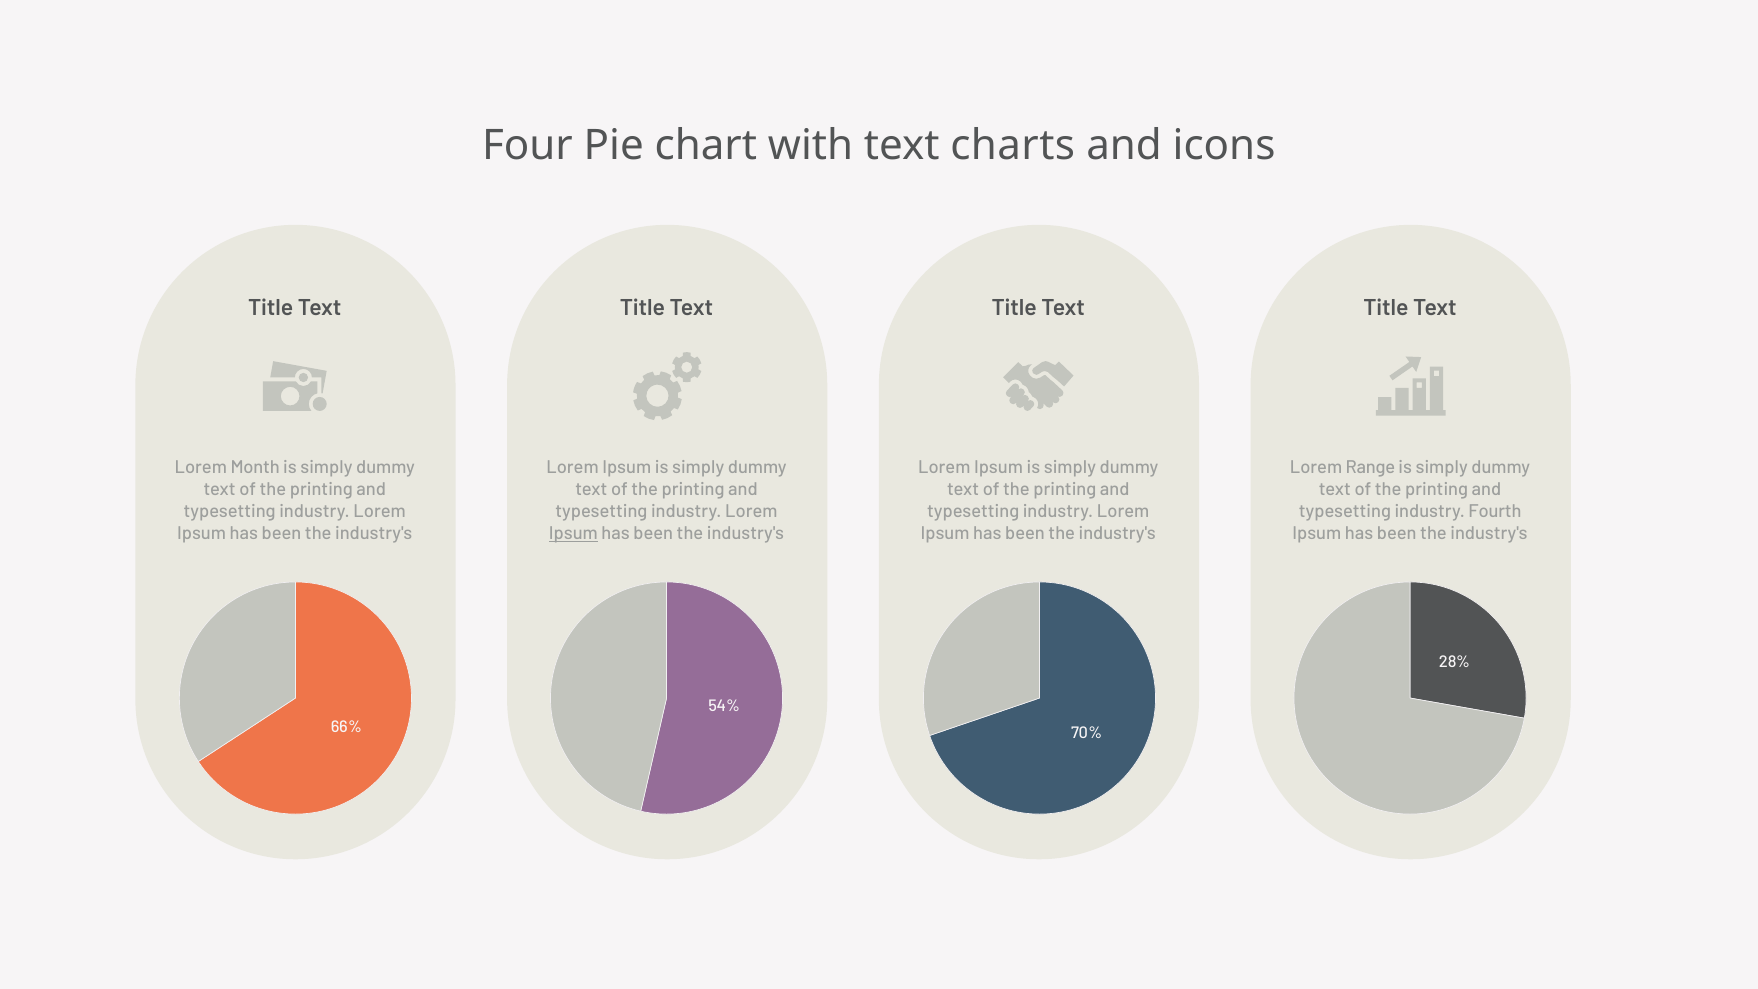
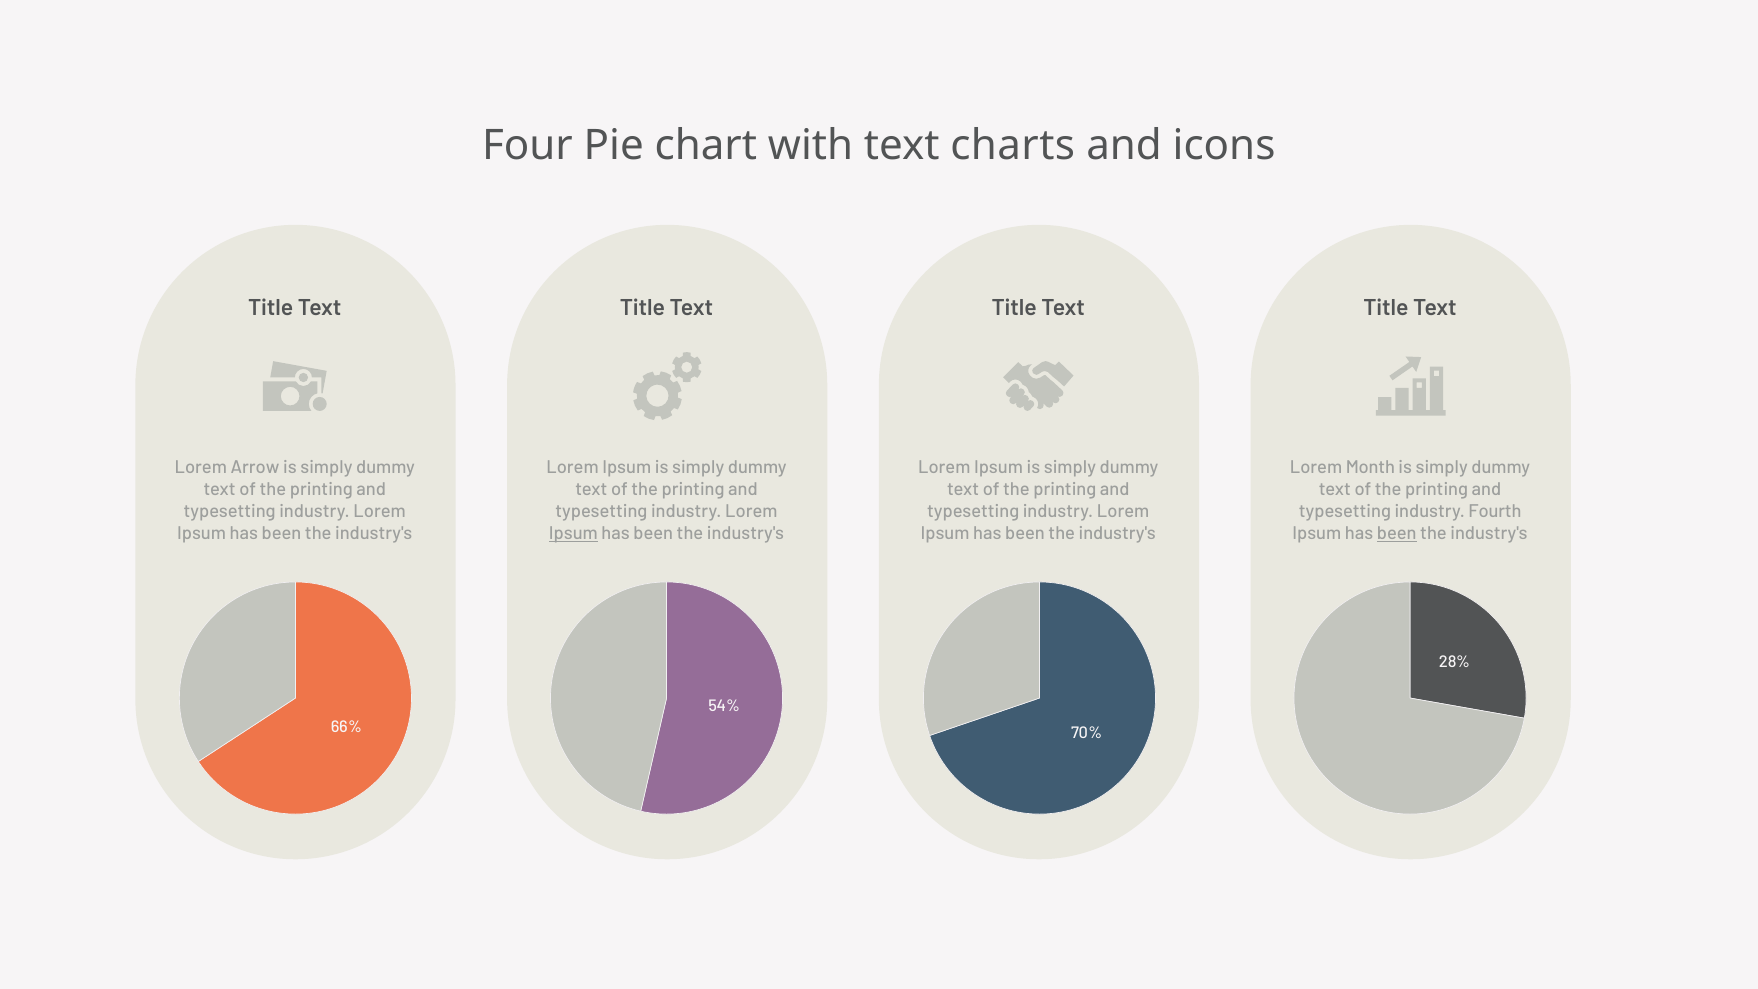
Month: Month -> Arrow
Range: Range -> Month
been at (1397, 533) underline: none -> present
